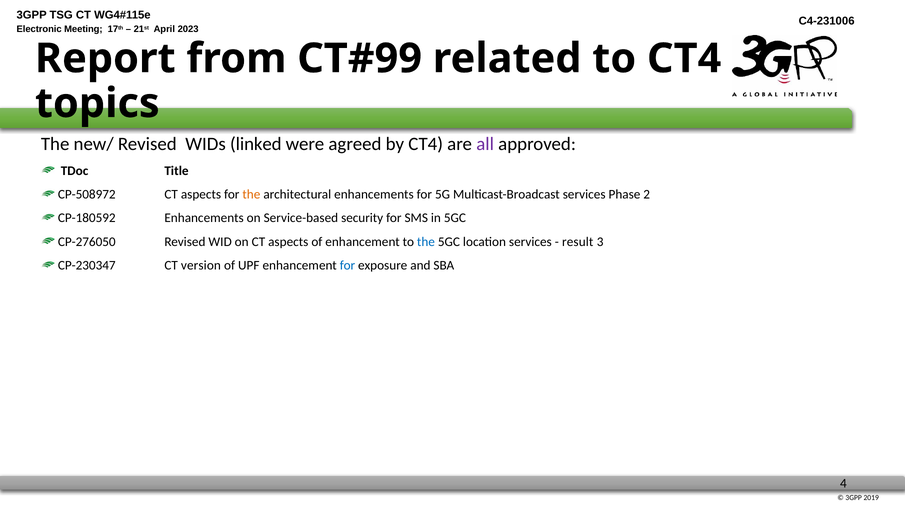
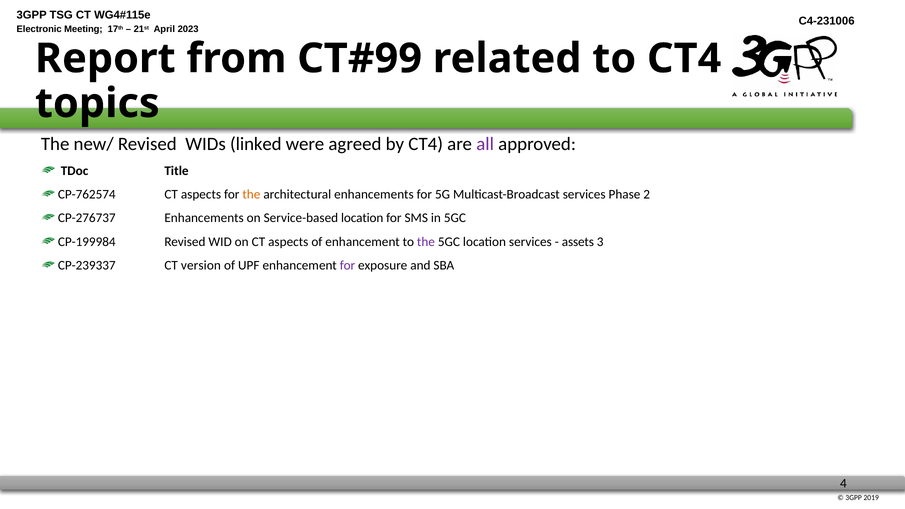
CP-508972: CP-508972 -> CP-762574
CP-180592: CP-180592 -> CP-276737
Service-based security: security -> location
CP-276050: CP-276050 -> CP-199984
the at (426, 242) colour: blue -> purple
result: result -> assets
CP-230347: CP-230347 -> CP-239337
for at (347, 266) colour: blue -> purple
